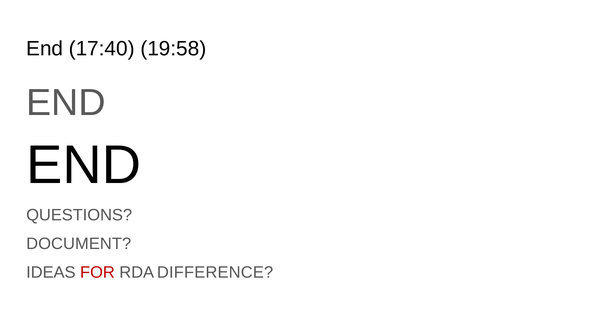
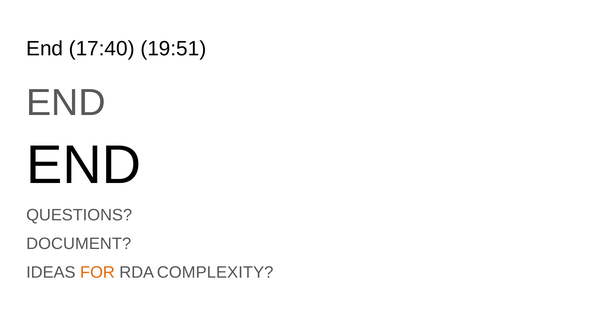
19:58: 19:58 -> 19:51
FOR colour: red -> orange
DIFFERENCE: DIFFERENCE -> COMPLEXITY
